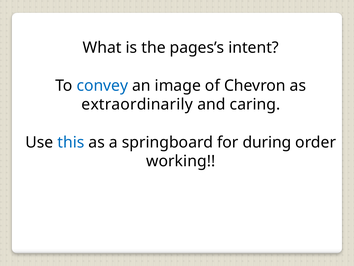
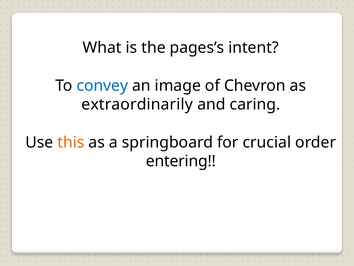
this colour: blue -> orange
during: during -> crucial
working: working -> entering
